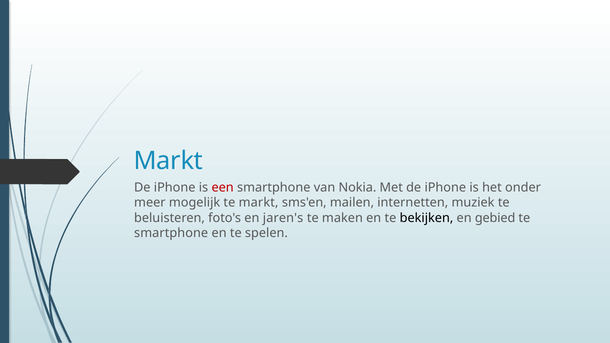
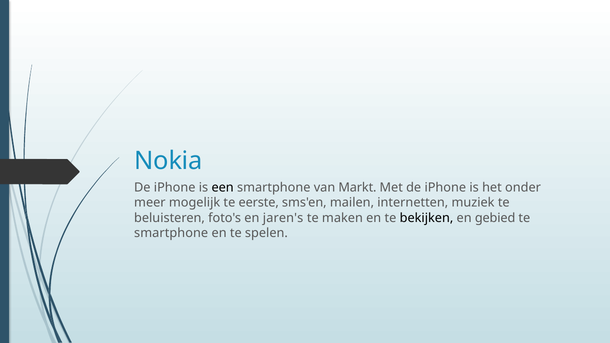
Markt at (168, 161): Markt -> Nokia
een colour: red -> black
Nokia: Nokia -> Markt
te markt: markt -> eerste
